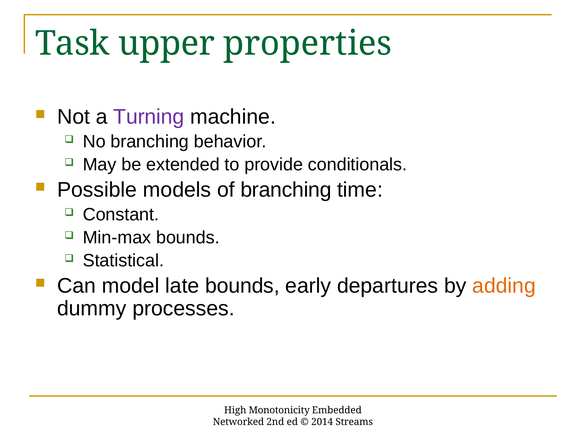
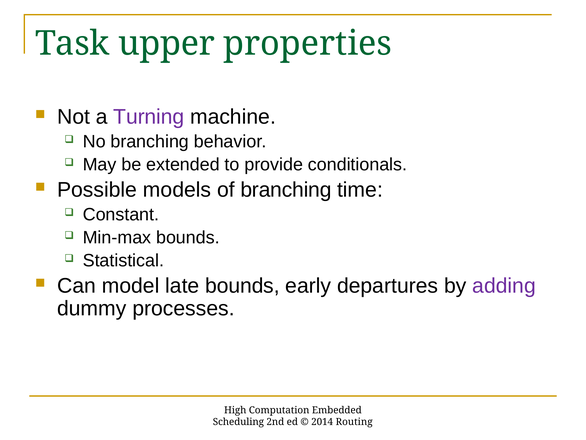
adding colour: orange -> purple
Monotonicity: Monotonicity -> Computation
Networked: Networked -> Scheduling
Streams: Streams -> Routing
